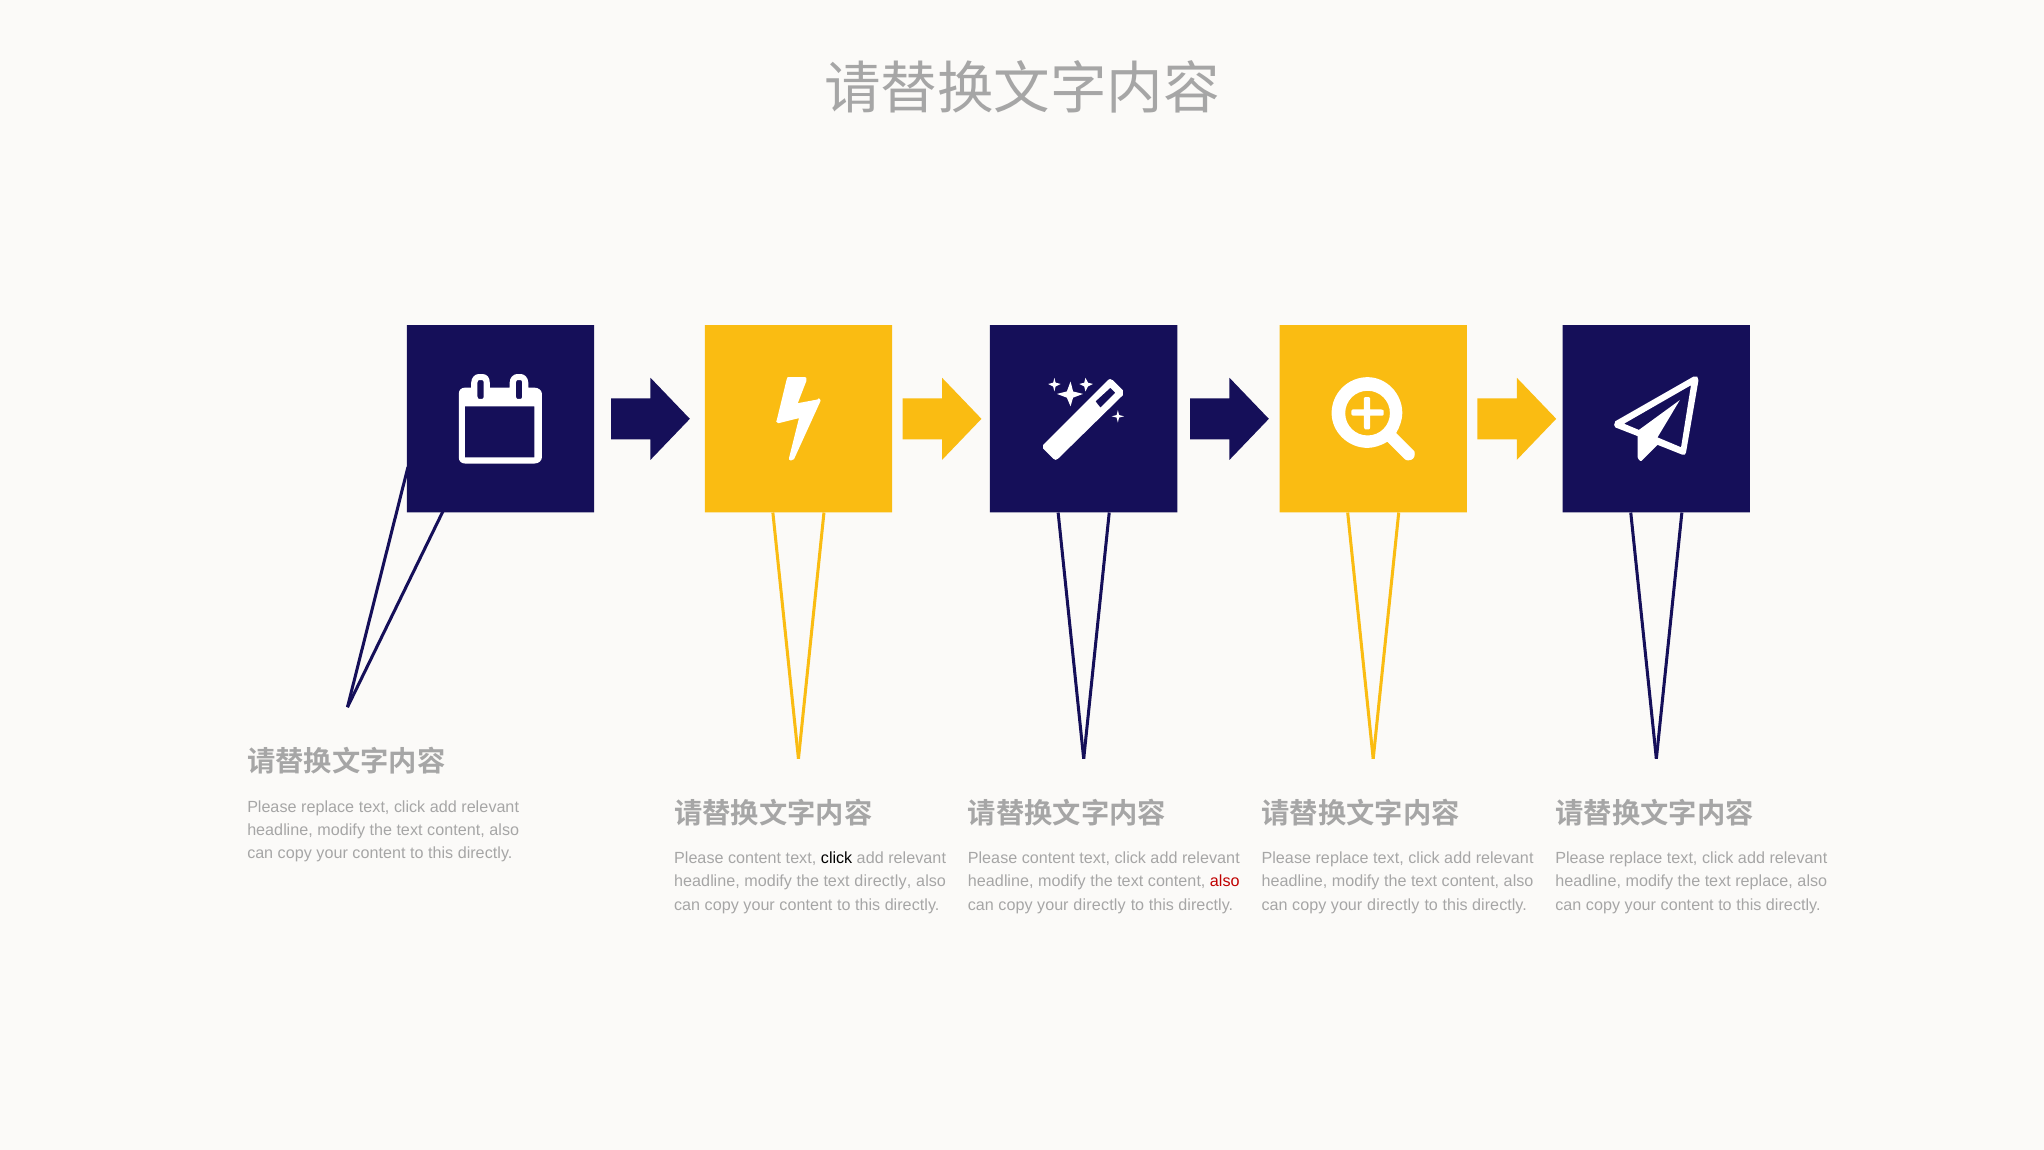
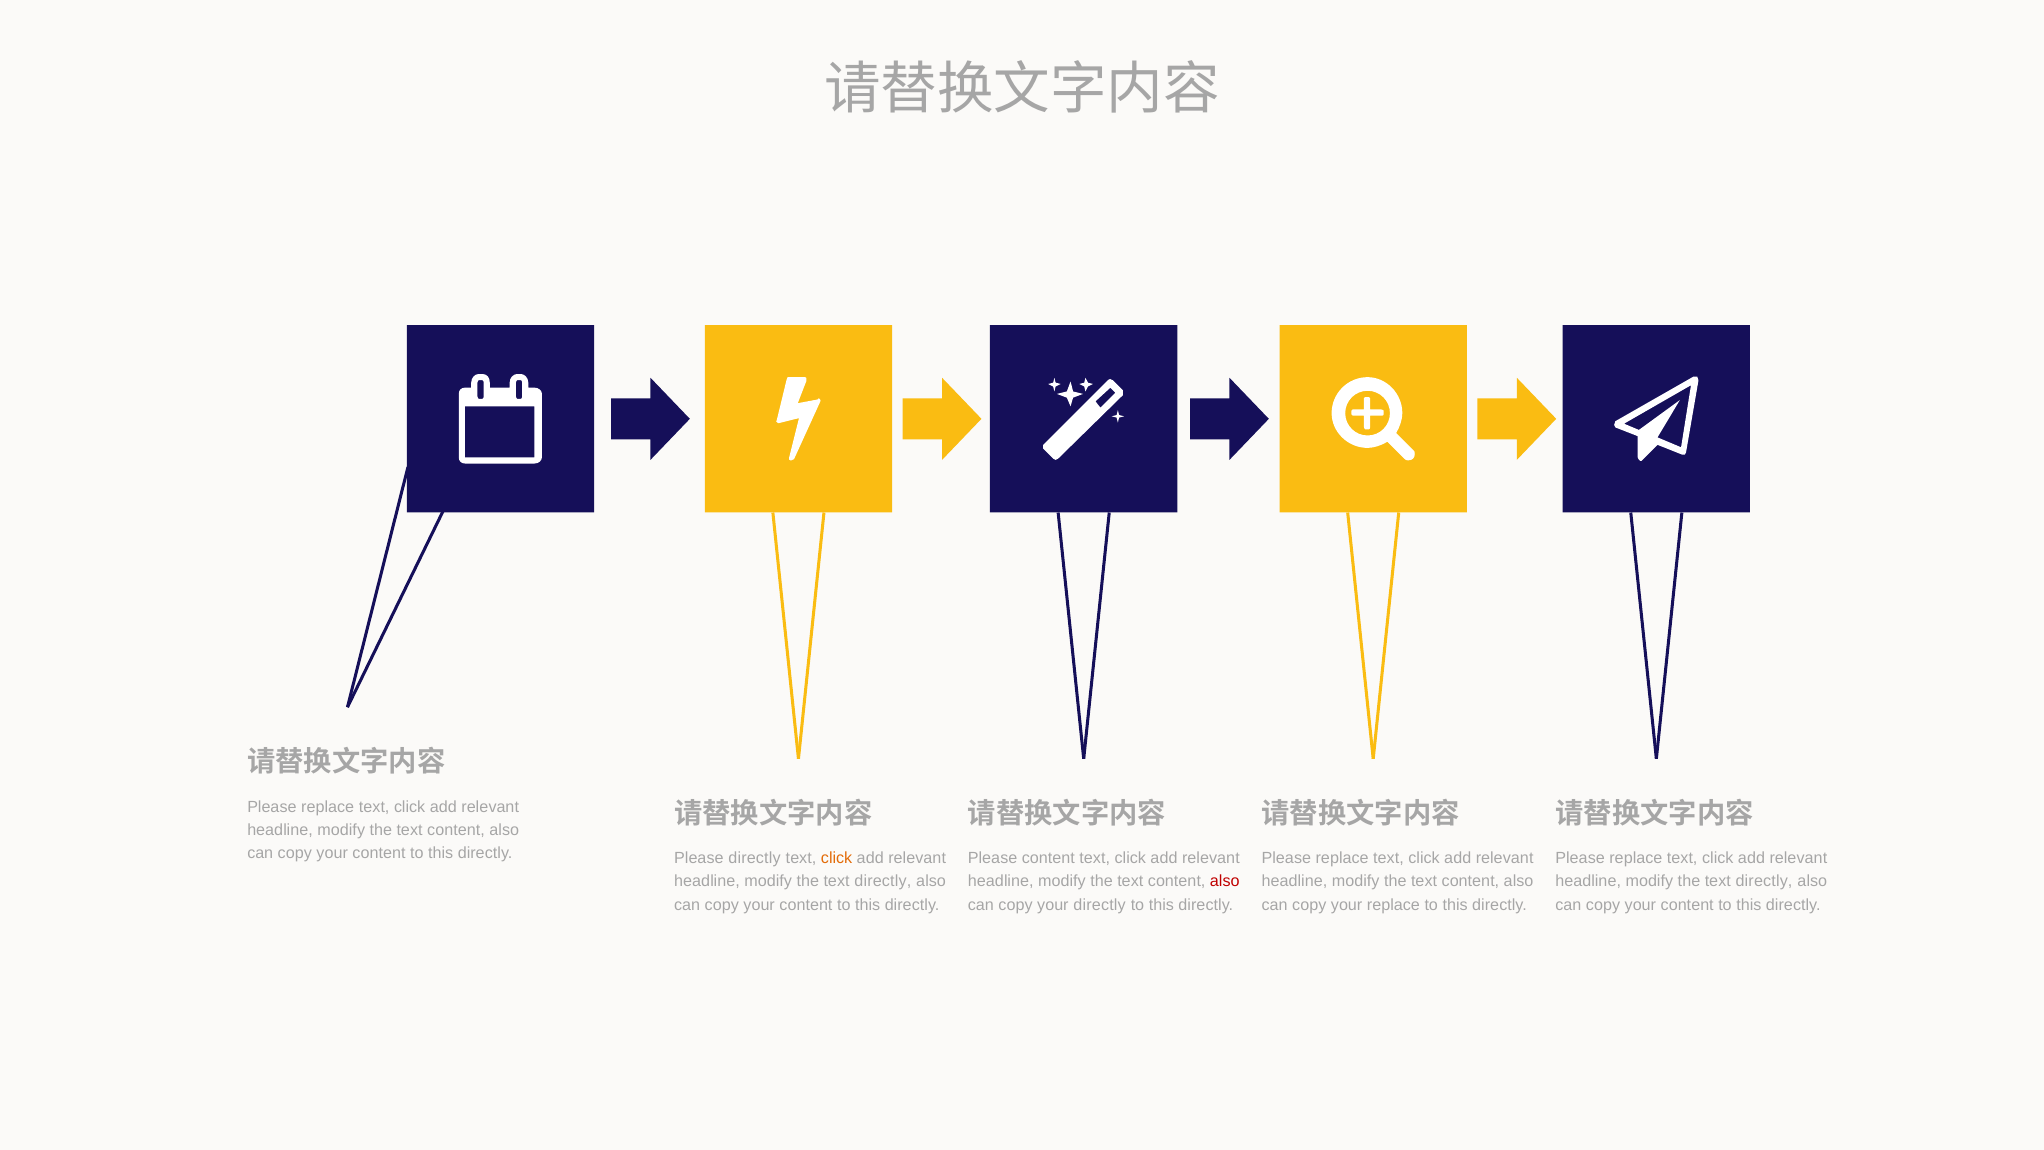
content at (755, 858): content -> directly
click at (837, 858) colour: black -> orange
replace at (1764, 881): replace -> directly
directly at (1393, 905): directly -> replace
